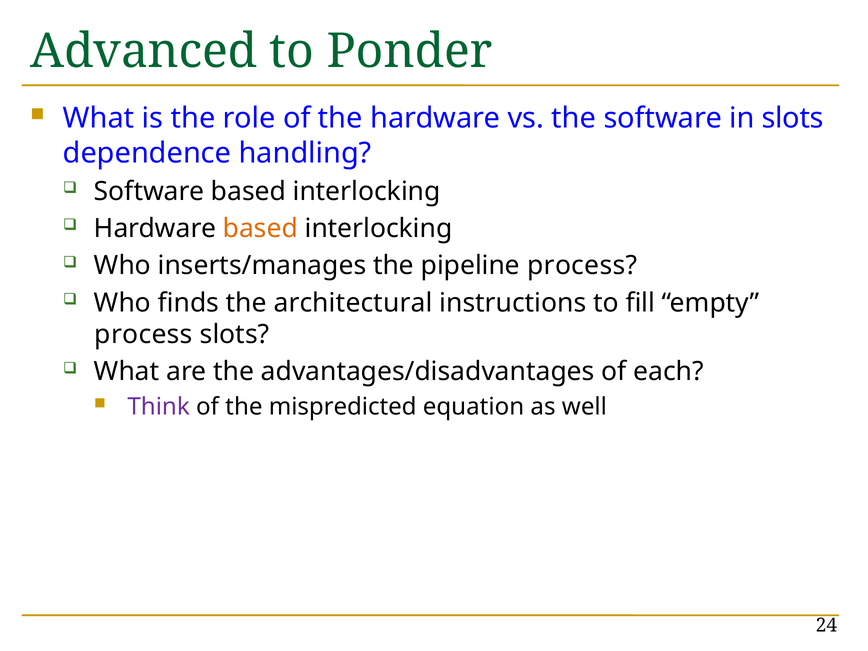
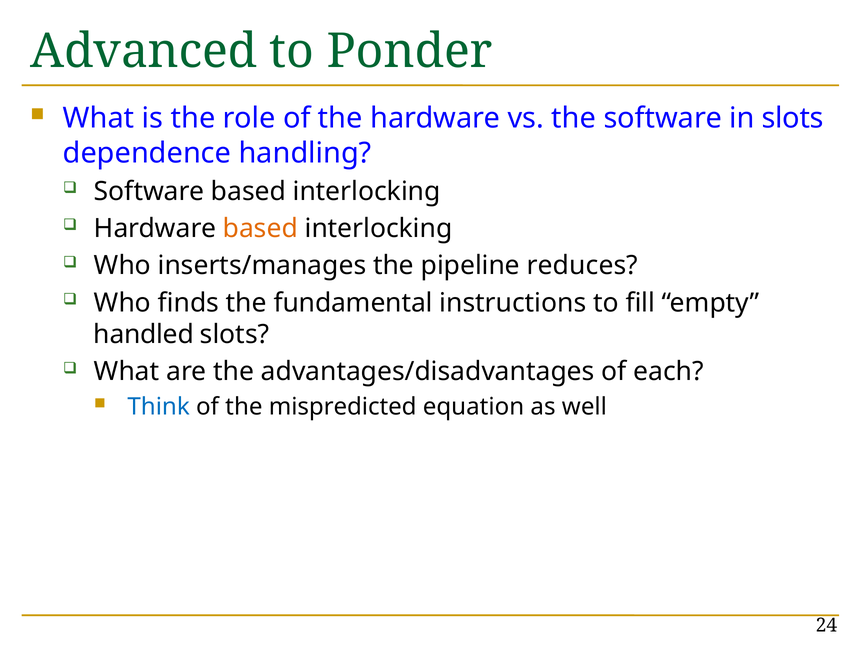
pipeline process: process -> reduces
architectural: architectural -> fundamental
process at (143, 335): process -> handled
Think colour: purple -> blue
